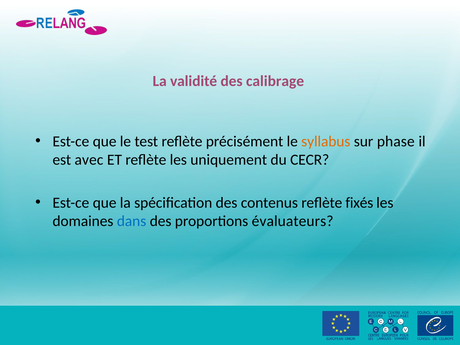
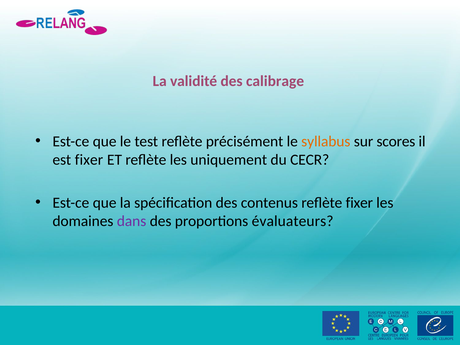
phase: phase -> scores
est avec: avec -> fixer
reflète fixés: fixés -> fixer
dans colour: blue -> purple
